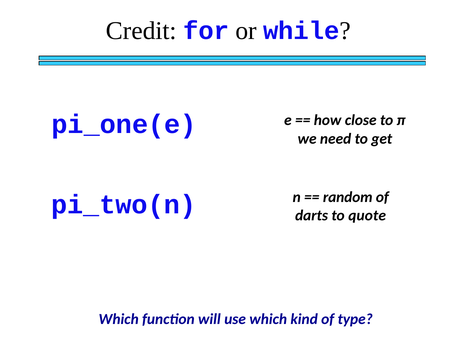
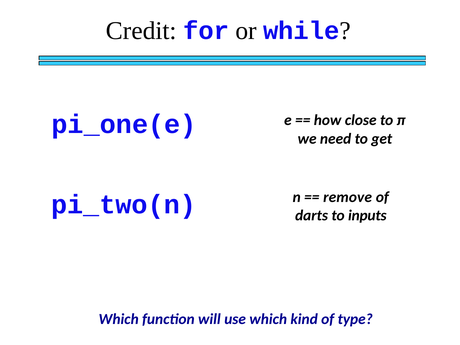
random: random -> remove
quote: quote -> inputs
